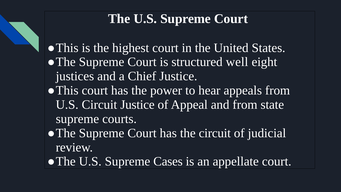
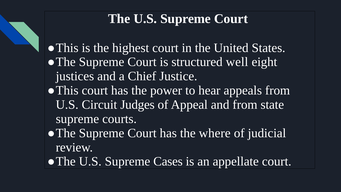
Circuit Justice: Justice -> Judges
the circuit: circuit -> where
